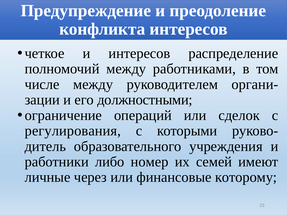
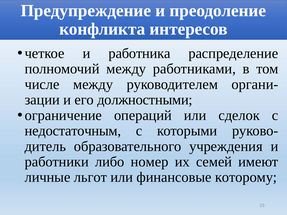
и интересов: интересов -> работника
регулирования: регулирования -> недостаточным
через: через -> льгот
